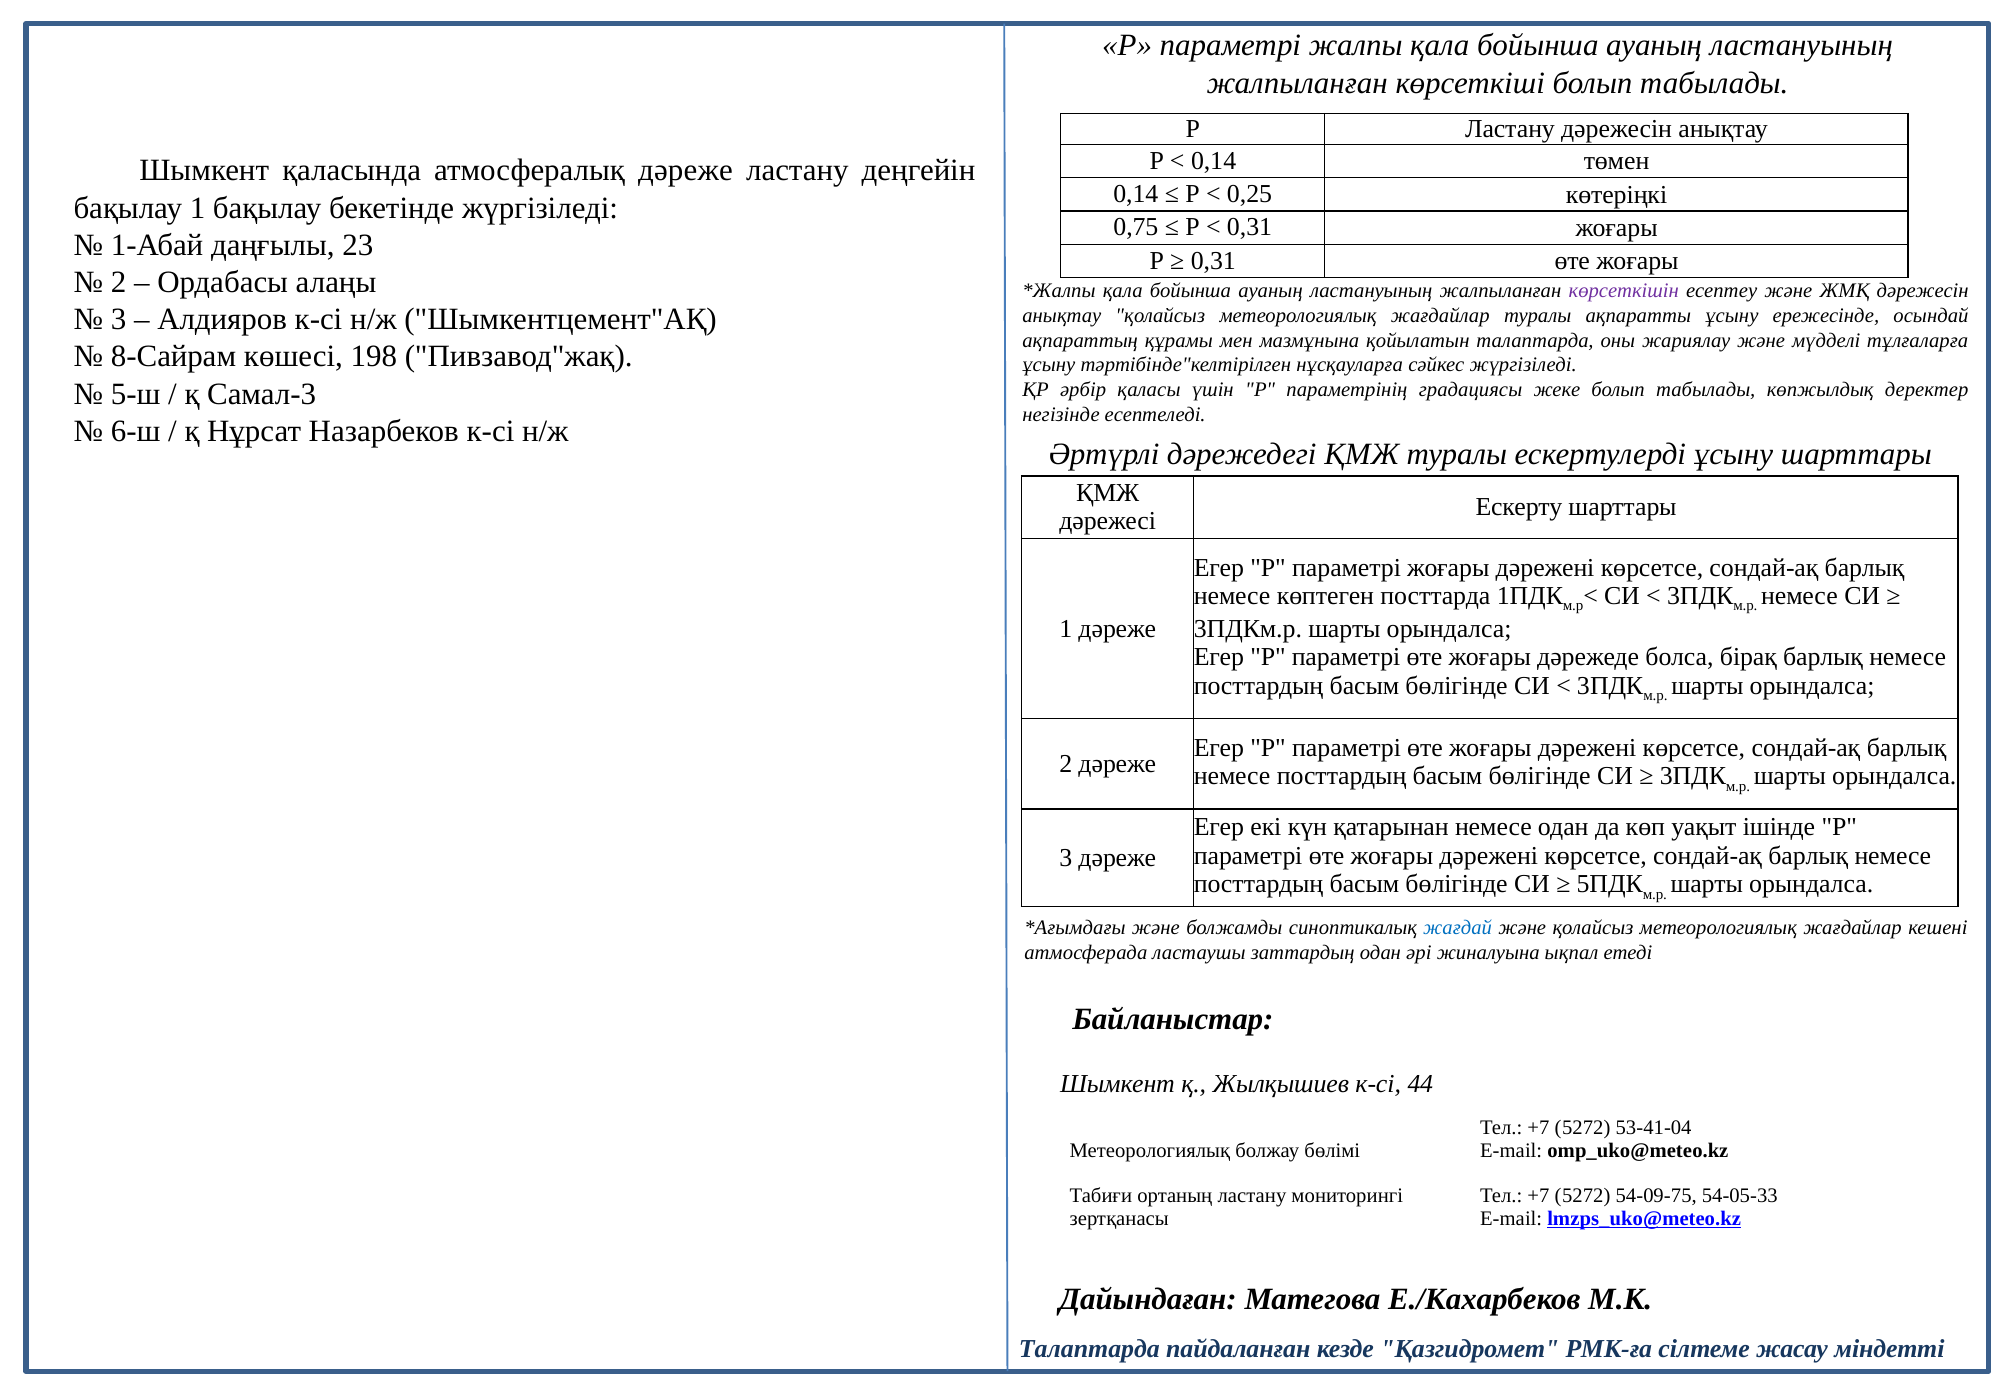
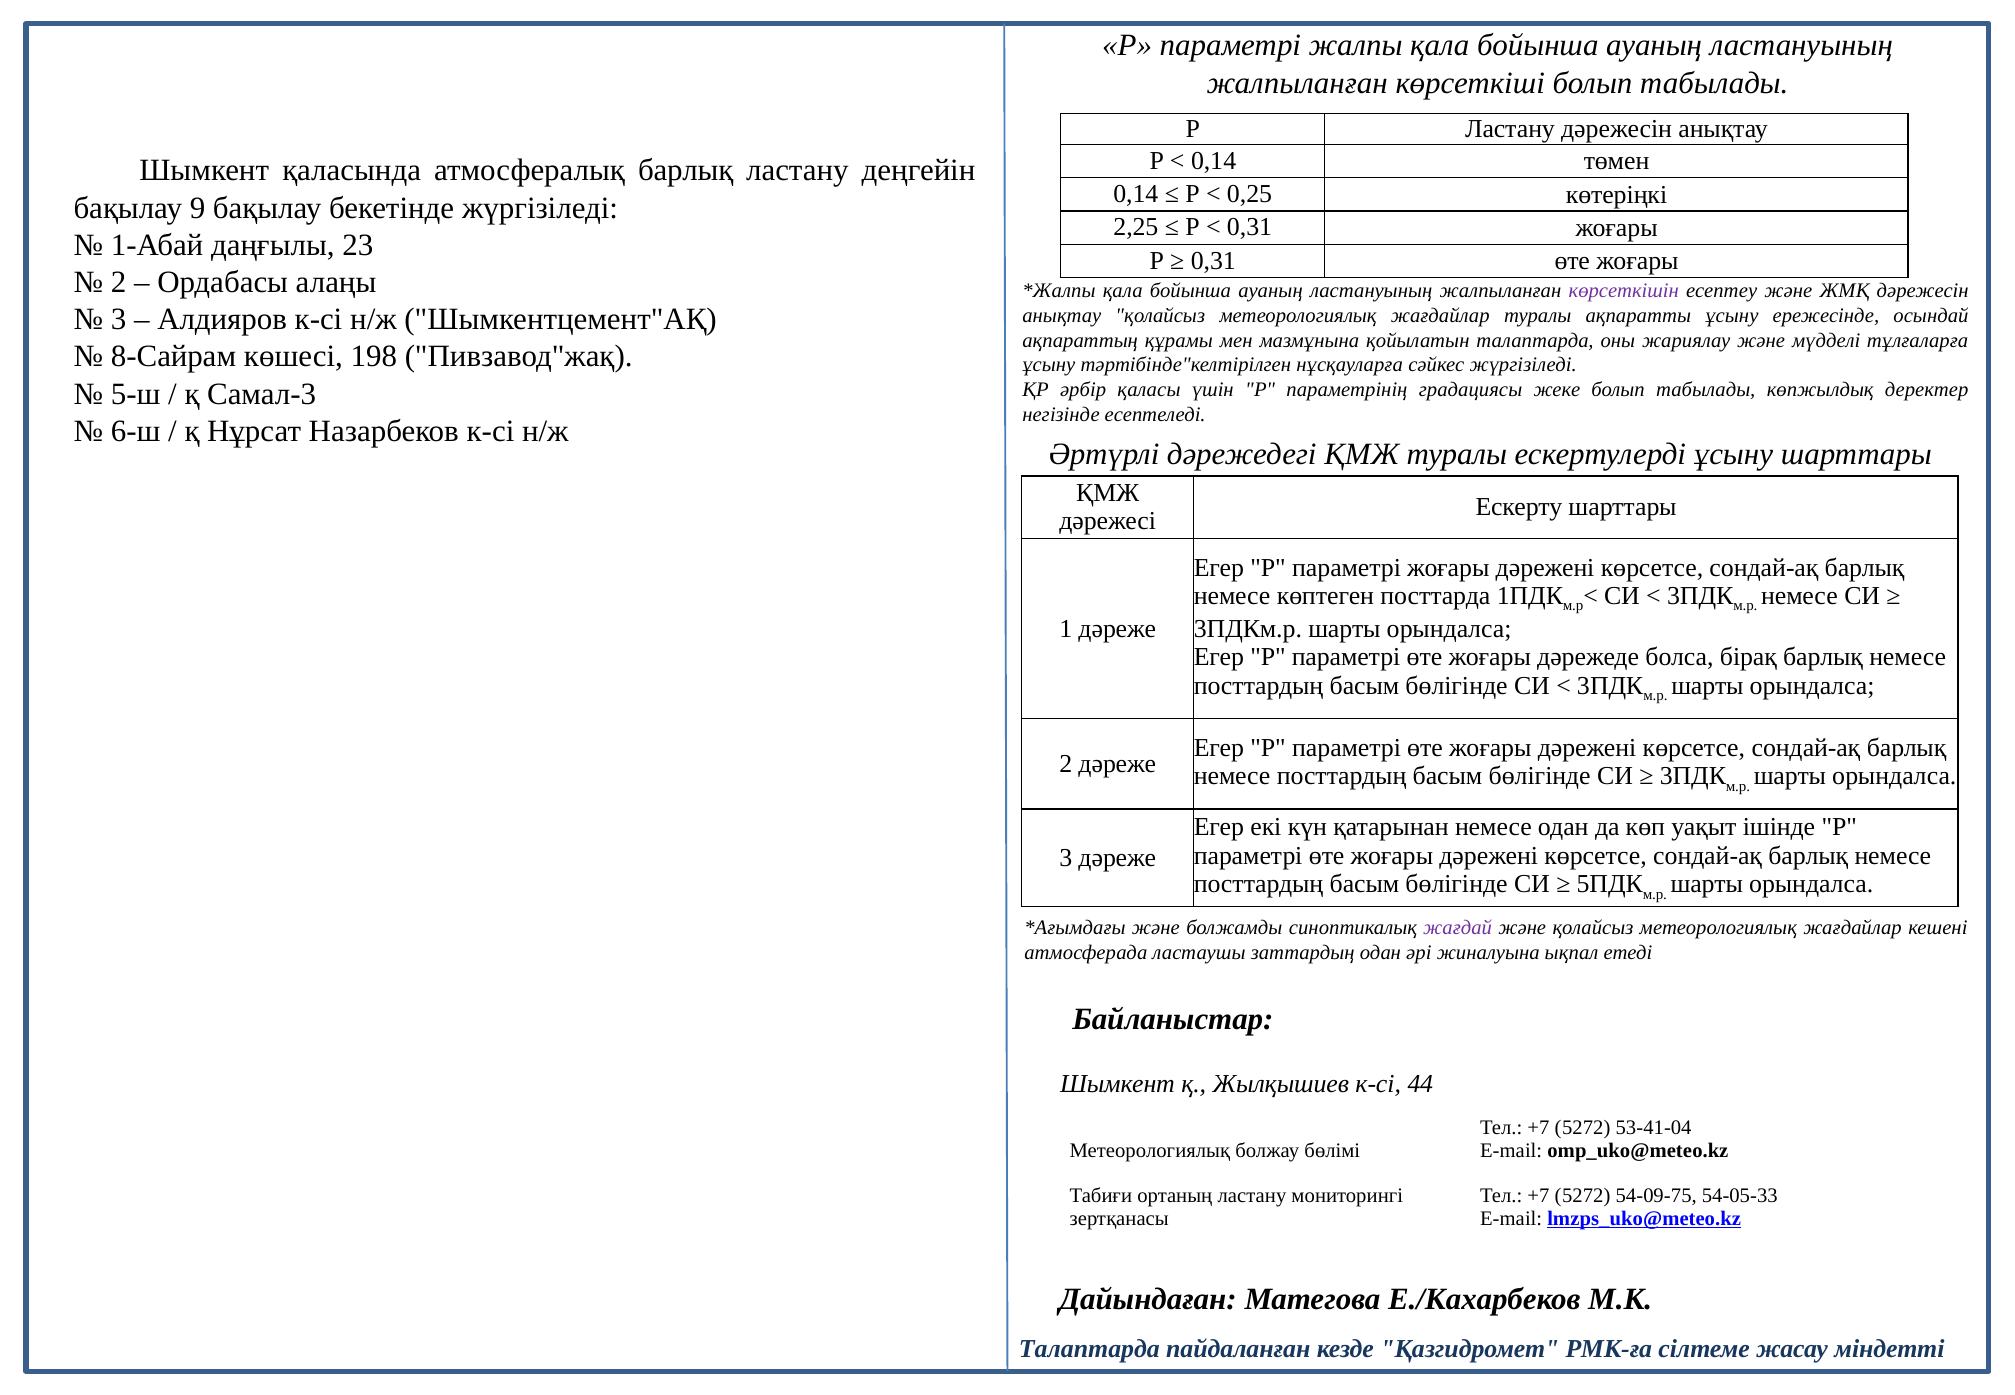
атмосфералық дәреже: дәреже -> барлық
бақылау 1: 1 -> 9
0,75: 0,75 -> 2,25
жағдай colour: blue -> purple
